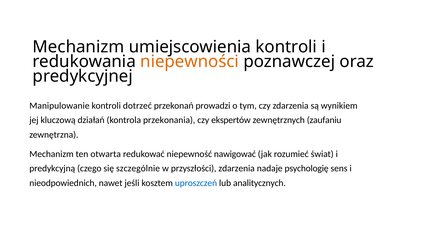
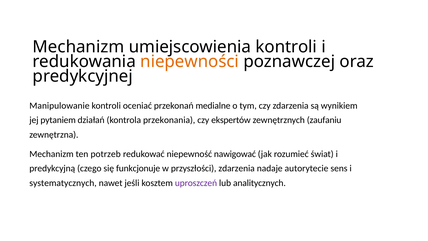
dotrzeć: dotrzeć -> oceniać
prowadzi: prowadzi -> medialne
kluczową: kluczową -> pytaniem
otwarta: otwarta -> potrzeb
szczególnie: szczególnie -> funkcjonuje
psychologię: psychologię -> autorytecie
nieodpowiednich: nieodpowiednich -> systematycznych
uproszczeń colour: blue -> purple
